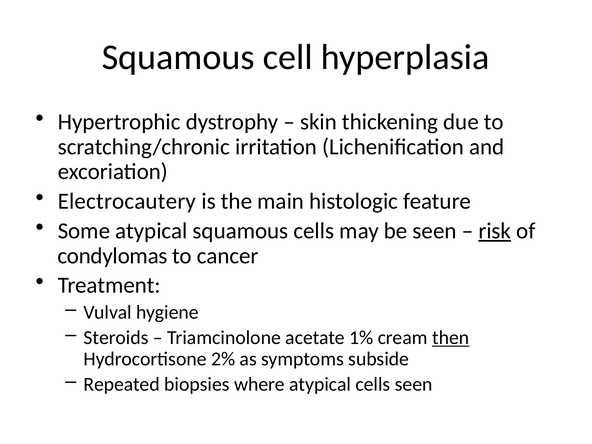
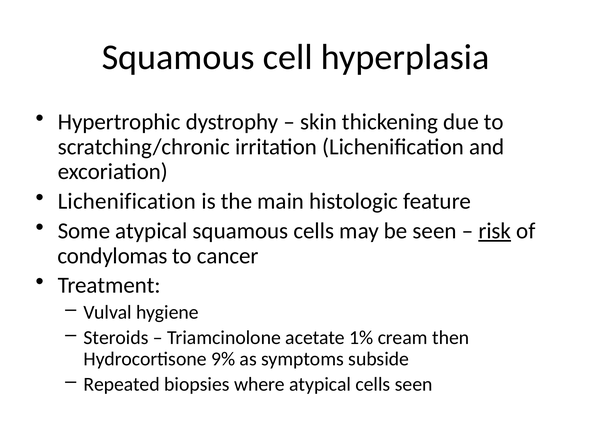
Electrocautery at (127, 201): Electrocautery -> Lichenification
then underline: present -> none
2%: 2% -> 9%
